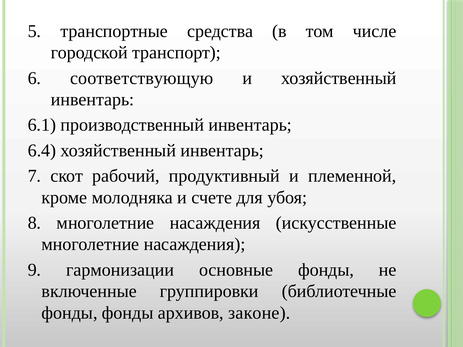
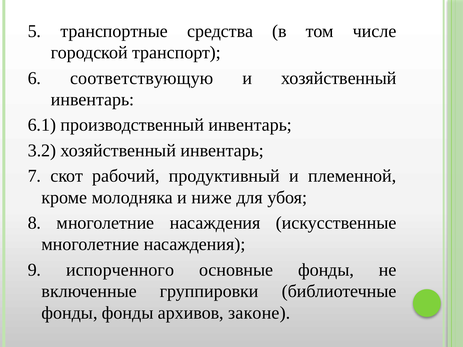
6.4: 6.4 -> 3.2
счете: счете -> ниже
гармонизации: гармонизации -> испорченного
